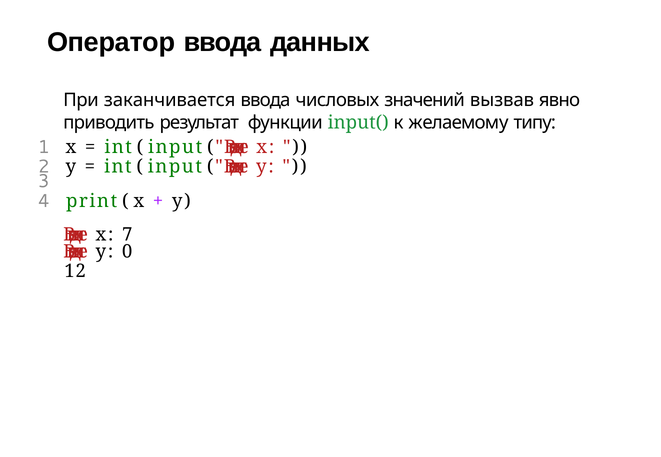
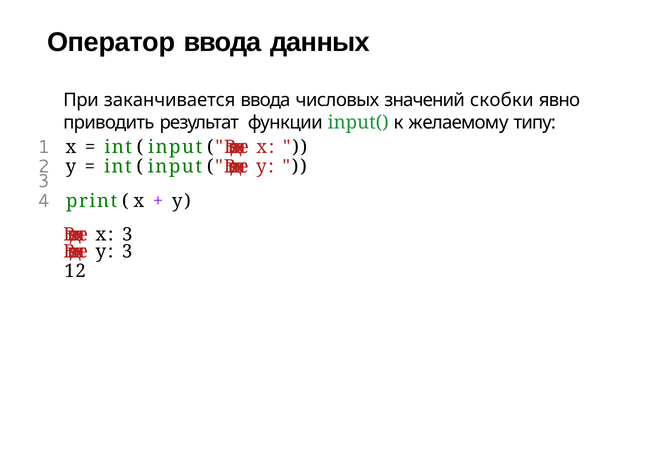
вызвав: вызвав -> скобки
x 7: 7 -> 3
y 0: 0 -> 3
